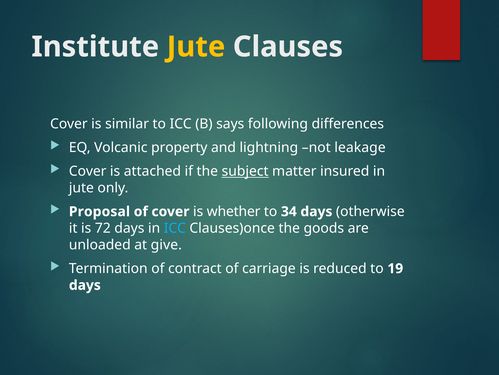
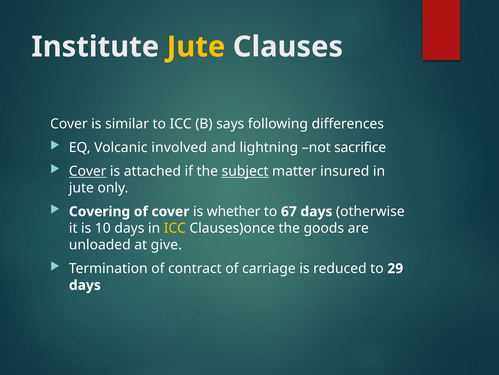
property: property -> involved
leakage: leakage -> sacrifice
Cover at (88, 171) underline: none -> present
Proposal: Proposal -> Covering
34: 34 -> 67
72: 72 -> 10
ICC at (175, 228) colour: light blue -> yellow
19: 19 -> 29
